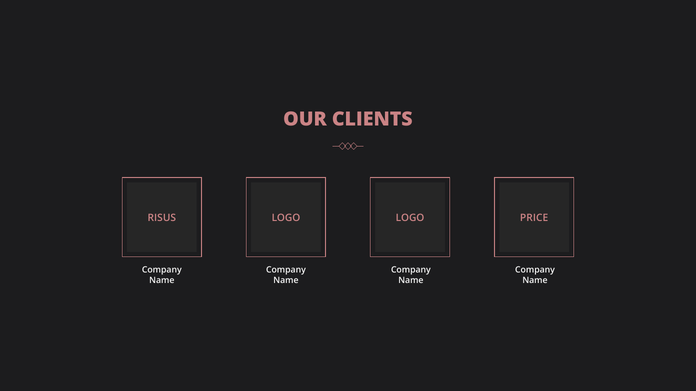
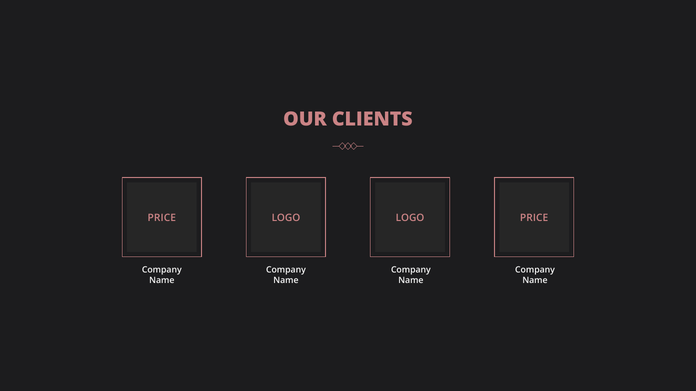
RISUS at (162, 218): RISUS -> PRICE
